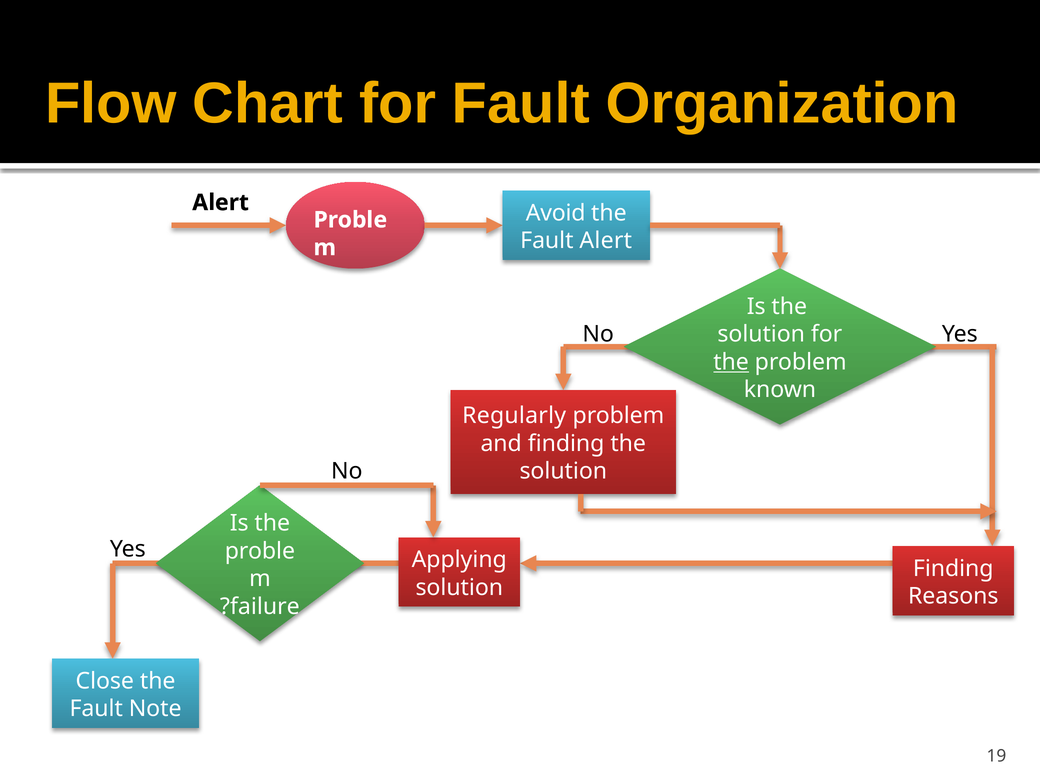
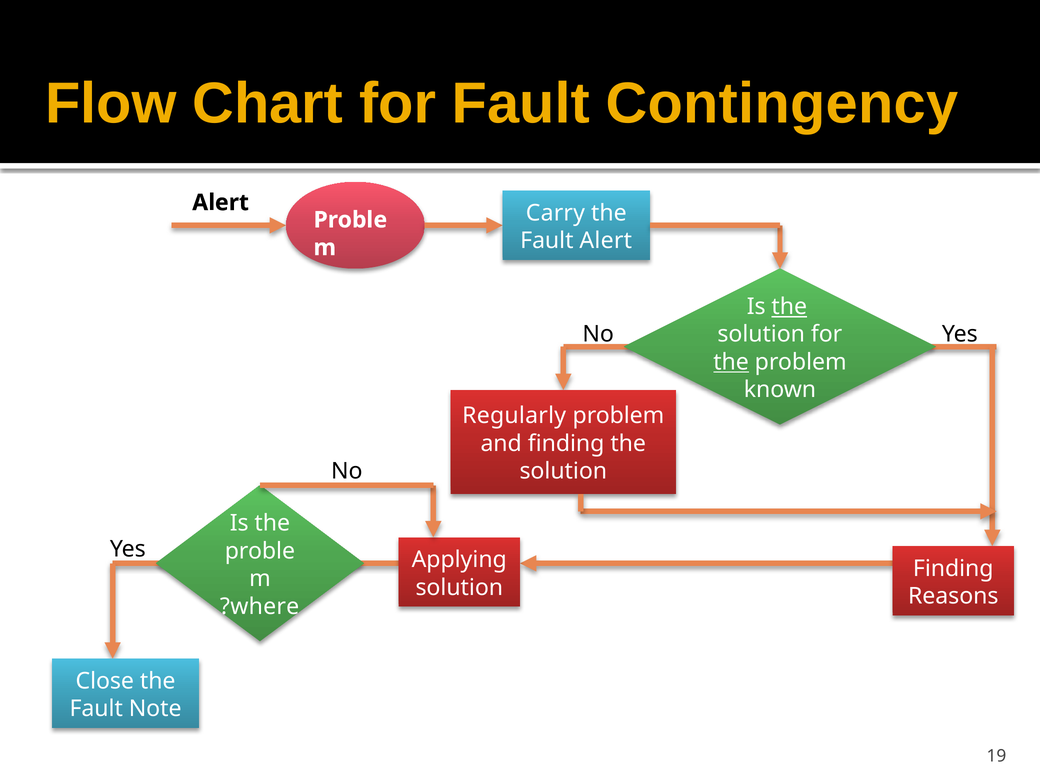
Organization: Organization -> Contingency
Avoid: Avoid -> Carry
the at (789, 307) underline: none -> present
failure: failure -> where
